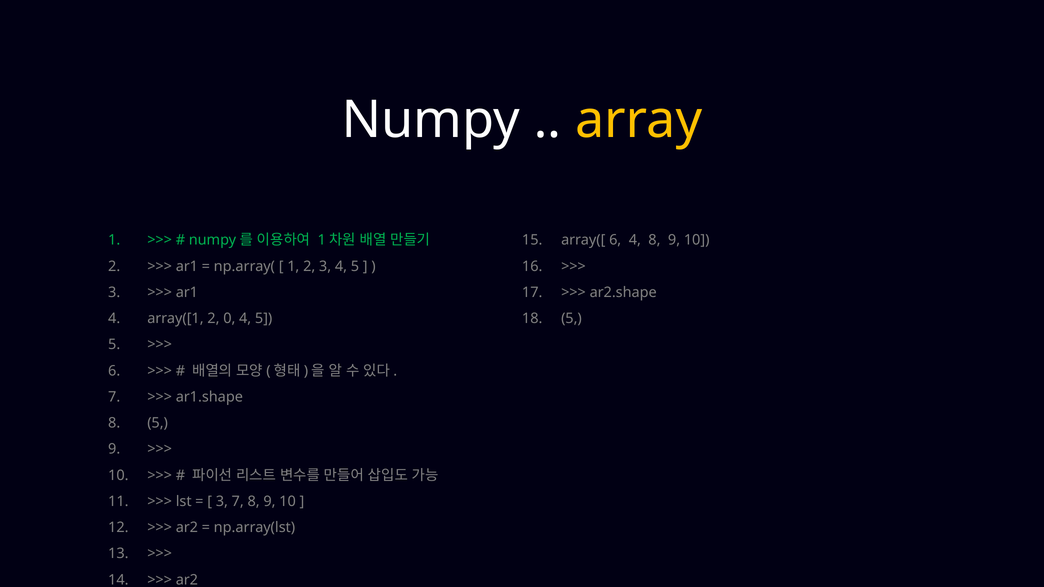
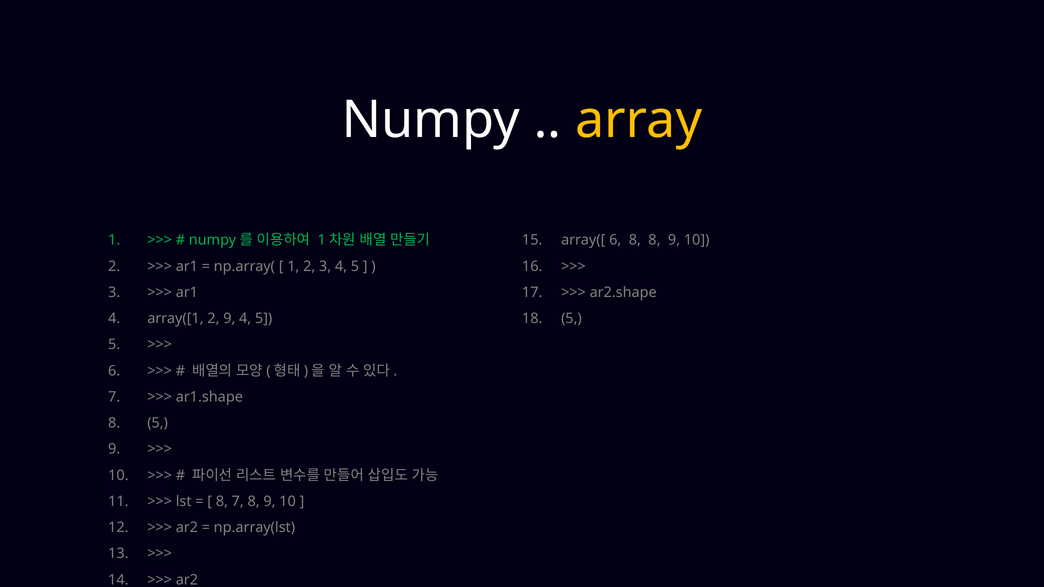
6 4: 4 -> 8
2 0: 0 -> 9
3 at (222, 502): 3 -> 8
